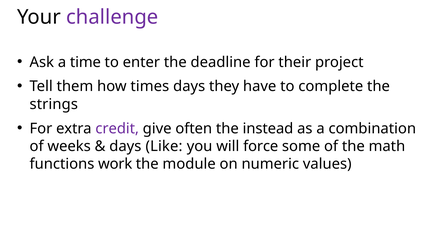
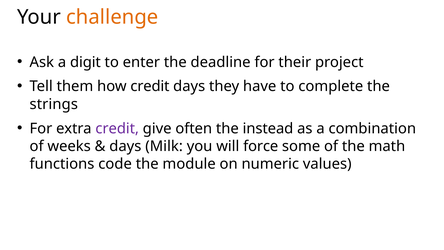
challenge colour: purple -> orange
time: time -> digit
how times: times -> credit
Like: Like -> Milk
work: work -> code
